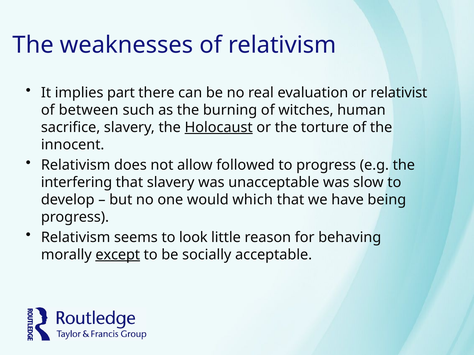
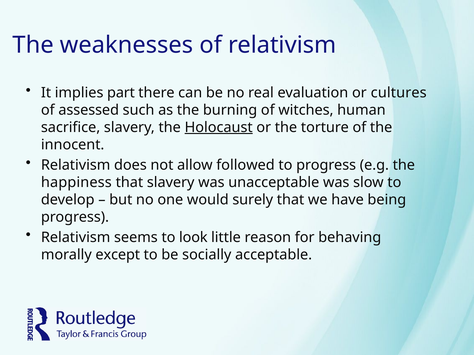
relativist: relativist -> cultures
between: between -> assessed
interfering: interfering -> happiness
which: which -> surely
except underline: present -> none
